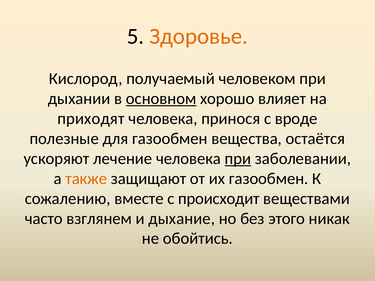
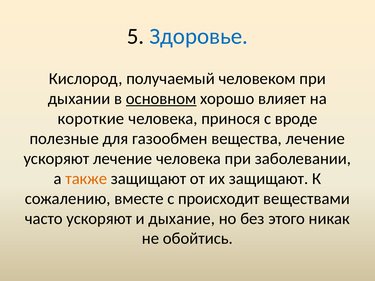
Здоровье colour: orange -> blue
приходят: приходят -> короткие
вещества остаётся: остаётся -> лечение
при at (238, 159) underline: present -> none
их газообмен: газообмен -> защищают
часто взглянем: взглянем -> ускоряют
